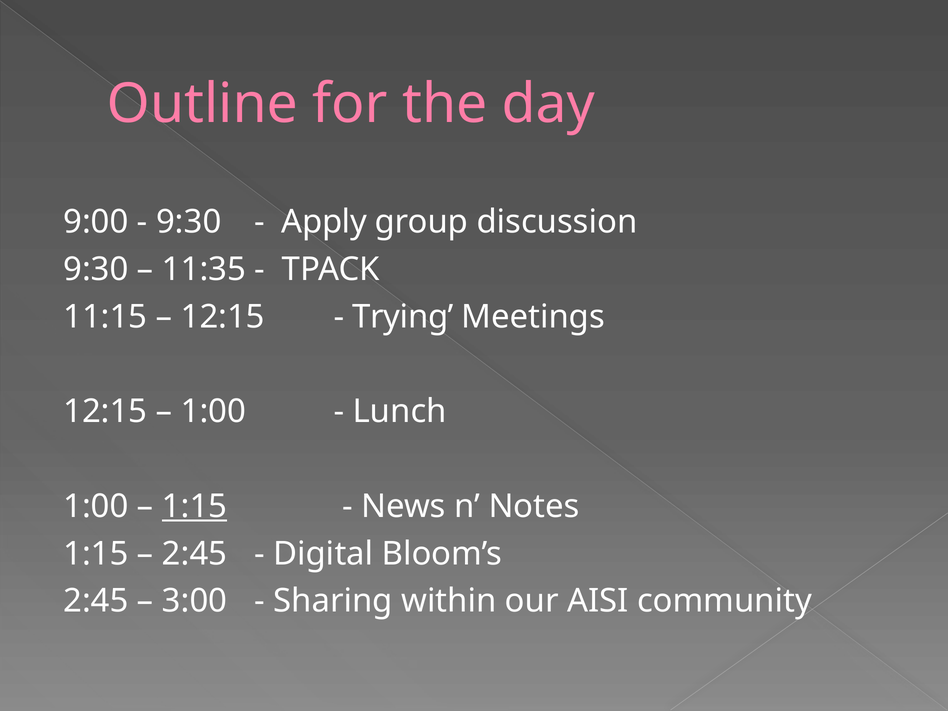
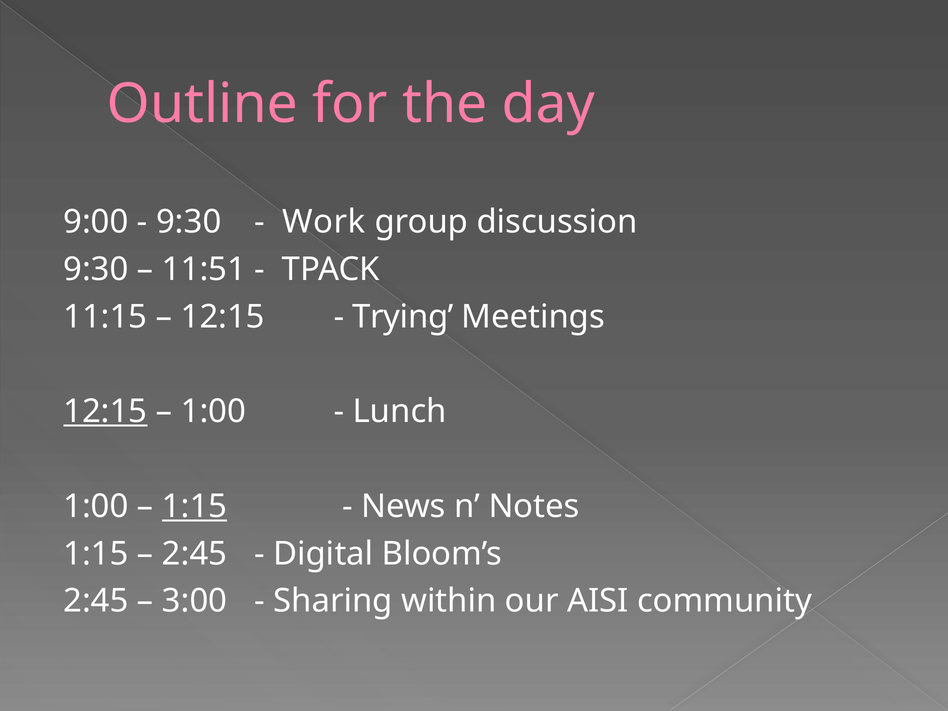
Apply: Apply -> Work
11:35: 11:35 -> 11:51
12:15 at (105, 412) underline: none -> present
